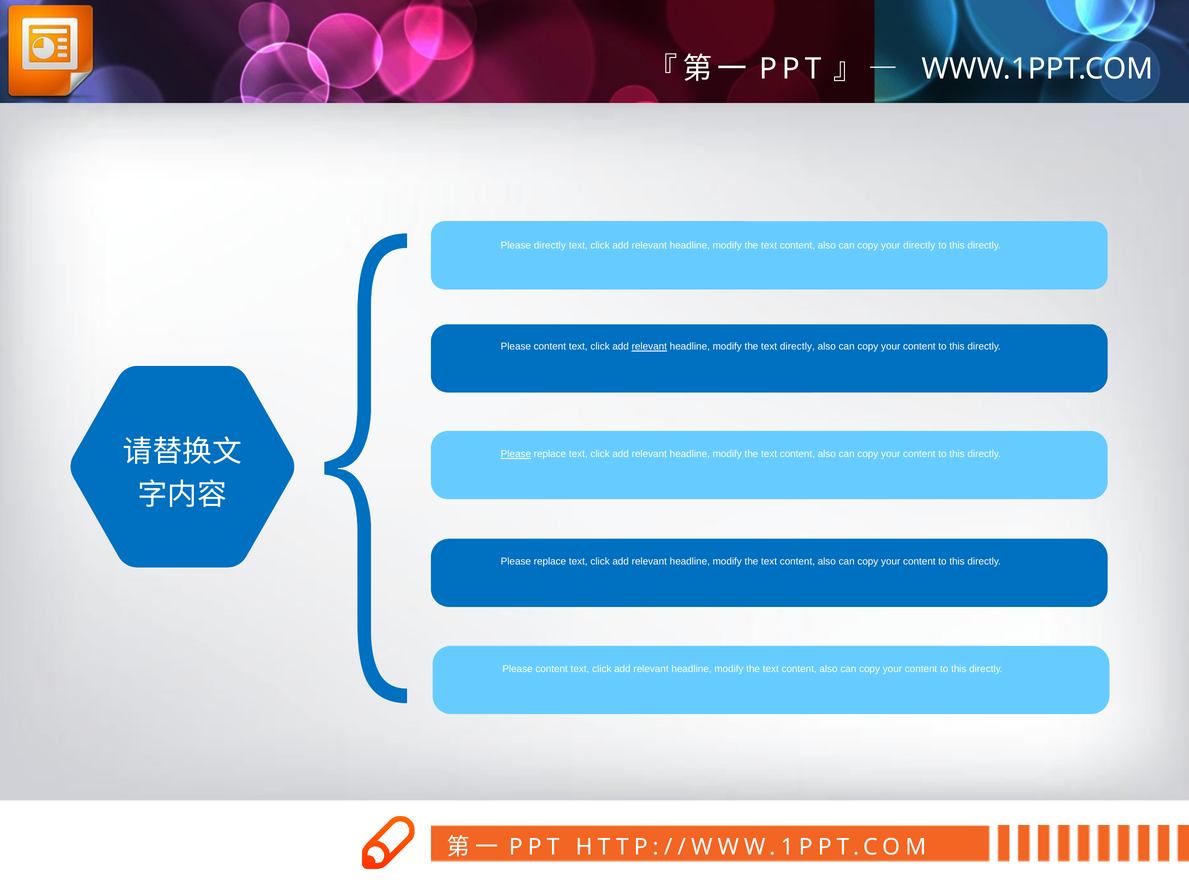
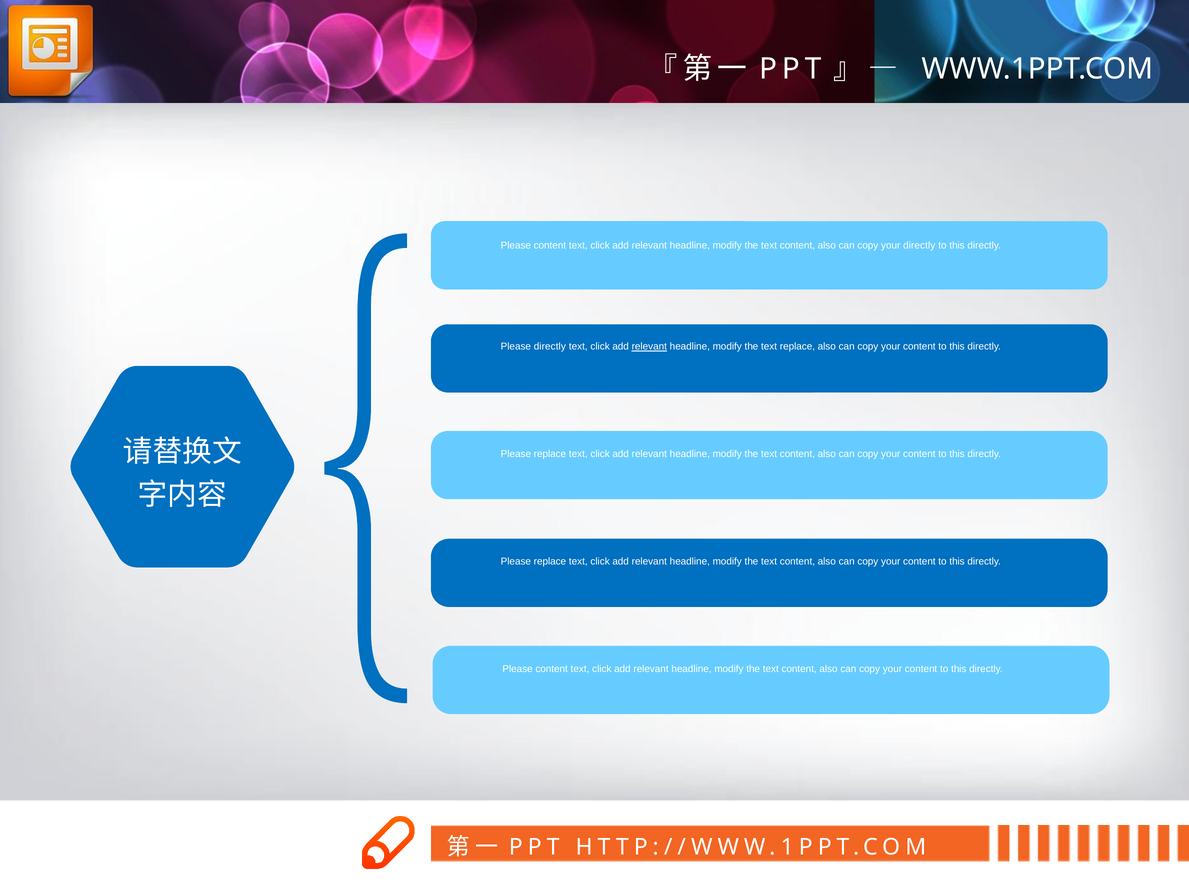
directly at (550, 245): directly -> content
content at (550, 347): content -> directly
text directly: directly -> replace
Please at (516, 454) underline: present -> none
